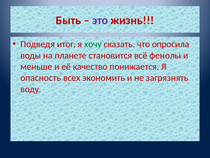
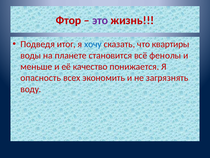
Быть: Быть -> Фтор
хочу colour: green -> blue
опросила: опросила -> квартиры
